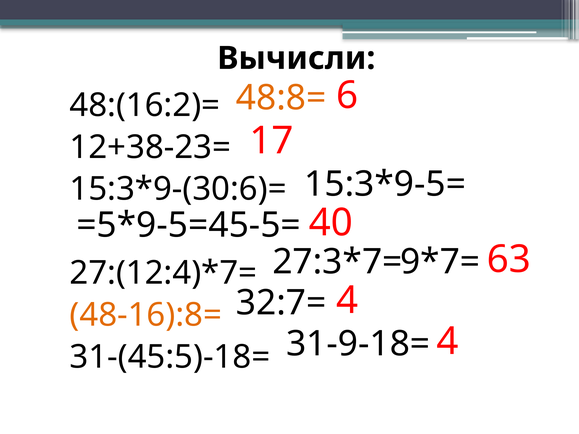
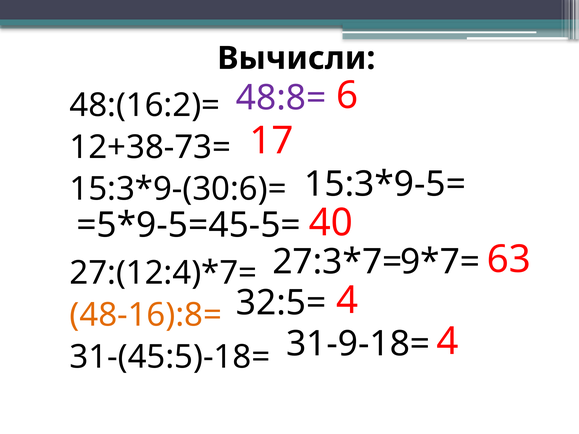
48:8= colour: orange -> purple
12+38-23=: 12+38-23= -> 12+38-73=
32:7=: 32:7= -> 32:5=
